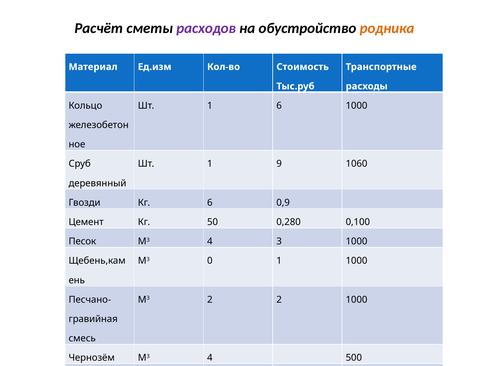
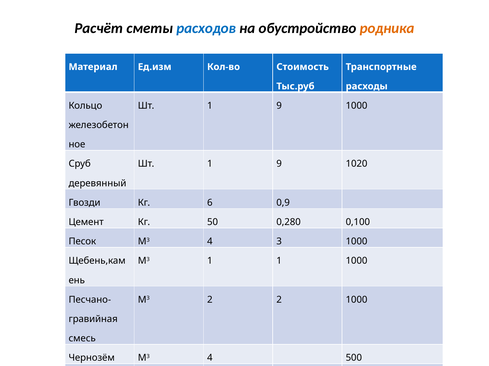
расходов colour: purple -> blue
6 at (279, 106): 6 -> 9
1060: 1060 -> 1020
М3 0: 0 -> 1
